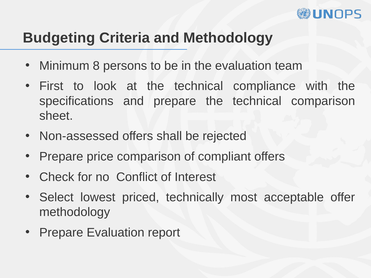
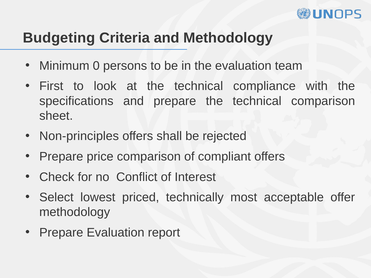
8: 8 -> 0
Non-assessed: Non-assessed -> Non-principles
